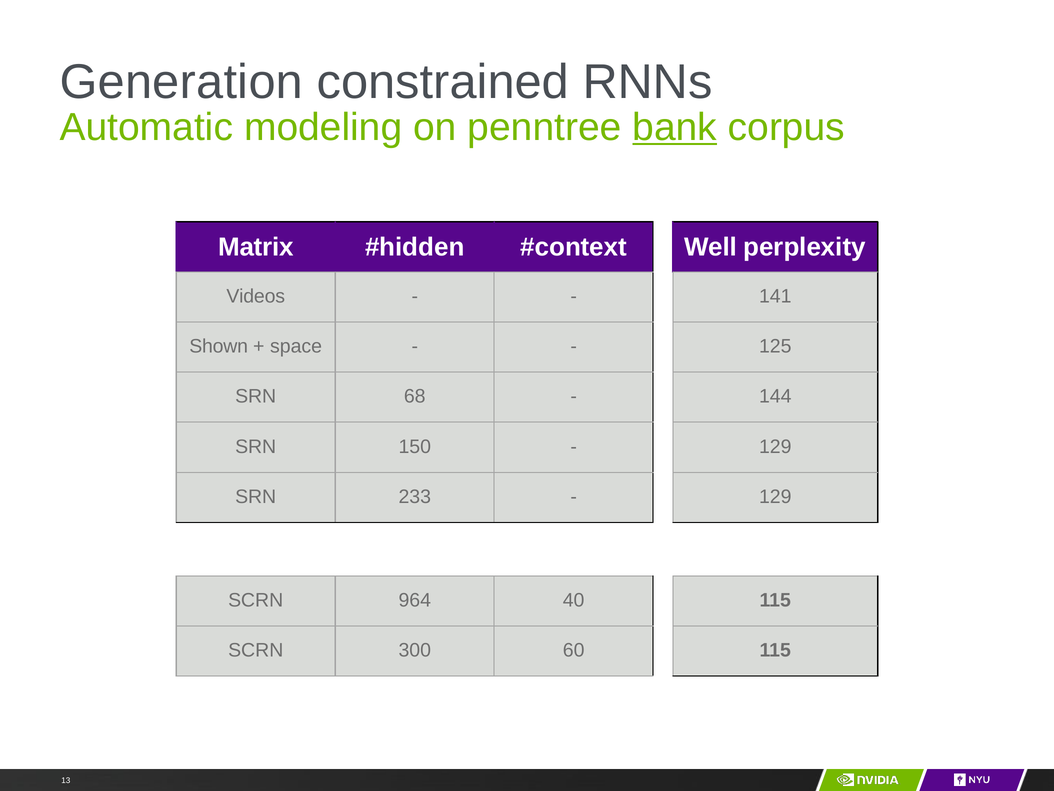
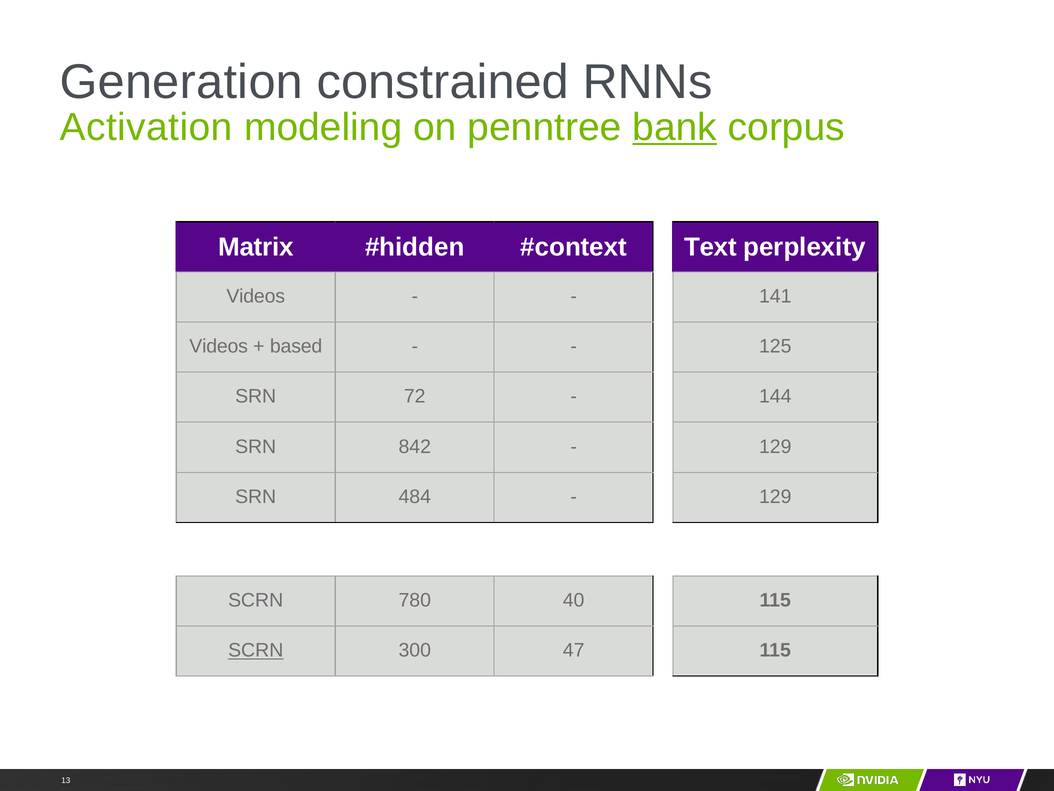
Automatic: Automatic -> Activation
Well: Well -> Text
Shown at (219, 346): Shown -> Videos
space: space -> based
68: 68 -> 72
150: 150 -> 842
233: 233 -> 484
964: 964 -> 780
SCRN at (256, 650) underline: none -> present
60: 60 -> 47
